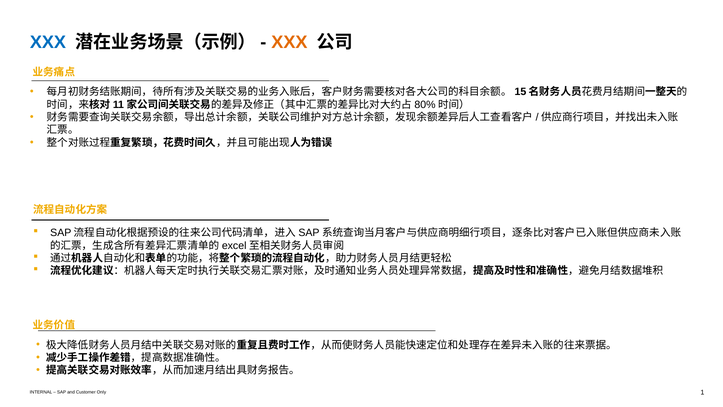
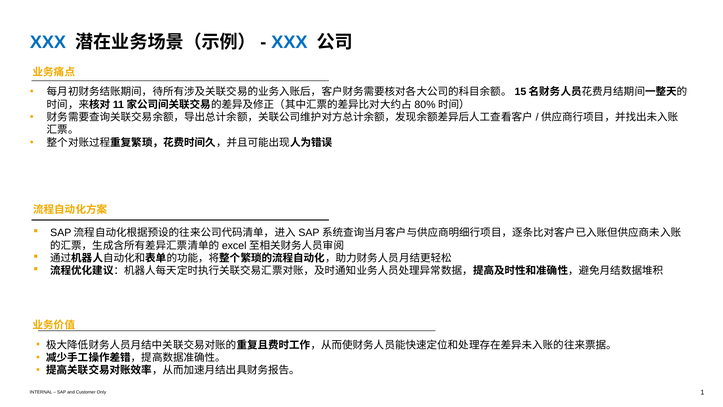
XXX at (289, 42) colour: orange -> blue
